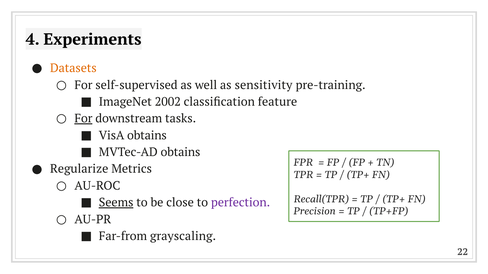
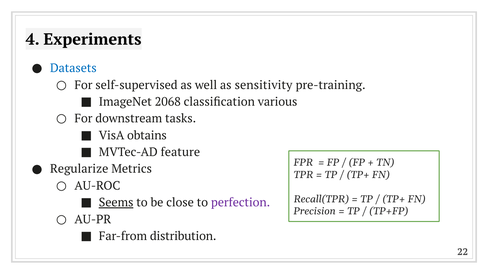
Datasets colour: orange -> blue
2002: 2002 -> 2068
feature: feature -> various
For at (83, 119) underline: present -> none
MVTec-AD obtains: obtains -> feature
grayscaling: grayscaling -> distribution
